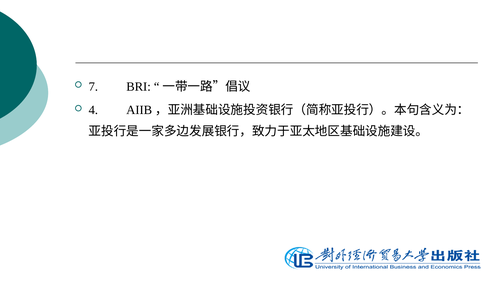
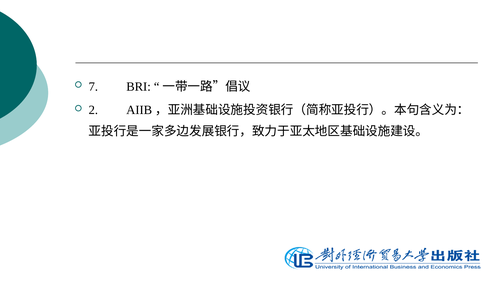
4: 4 -> 2
